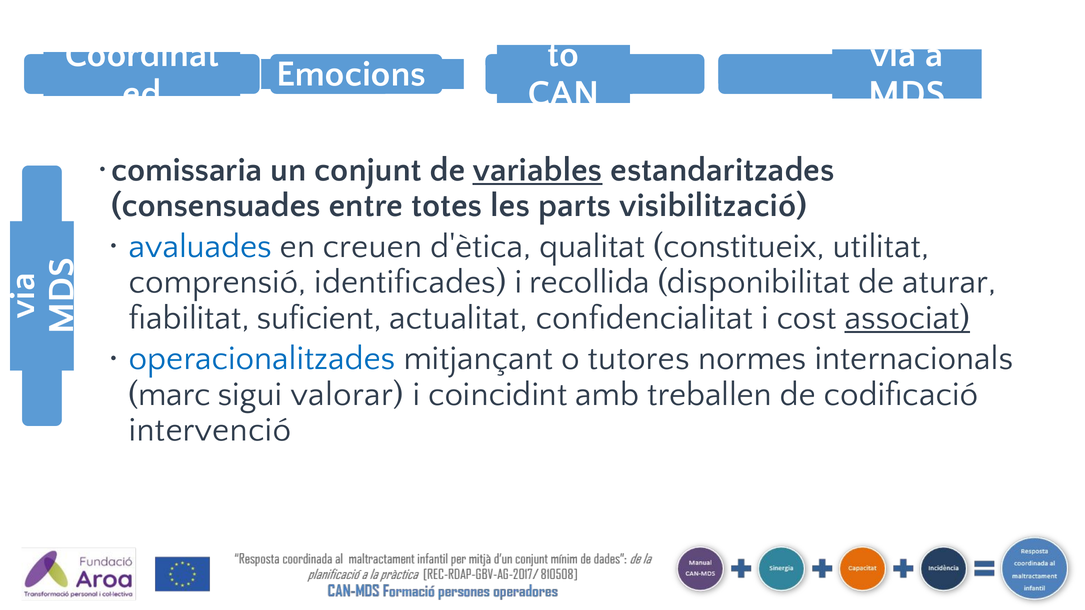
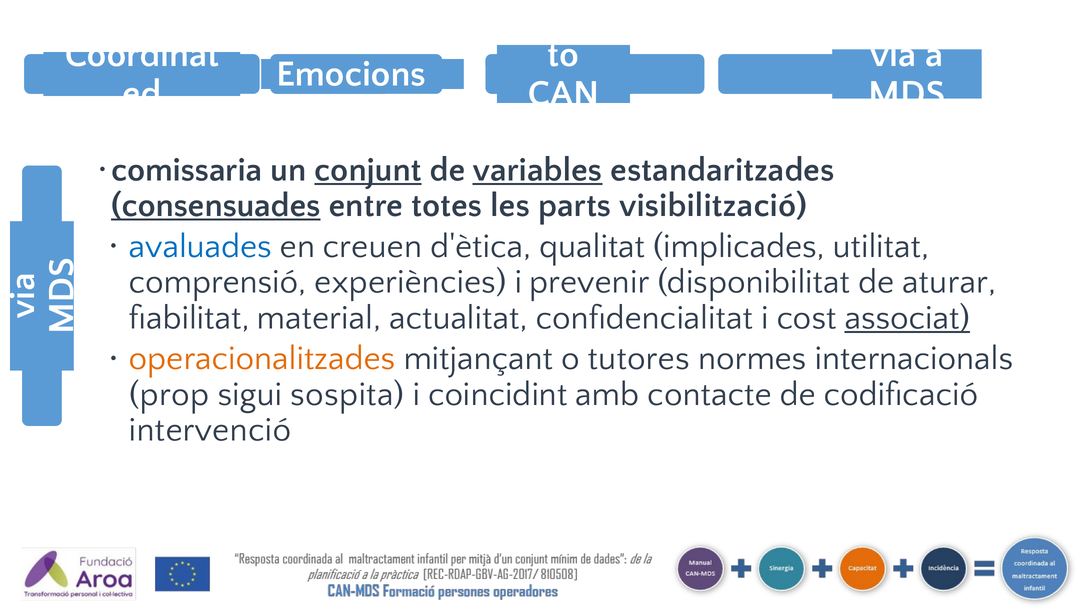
conjunt underline: none -> present
consensuades underline: none -> present
constitueix: constitueix -> implicades
identificades: identificades -> experiències
recollida: recollida -> prevenir
suficient: suficient -> material
operacionalitzades colour: blue -> orange
marc: marc -> prop
valorar: valorar -> sospita
treballen: treballen -> contacte
